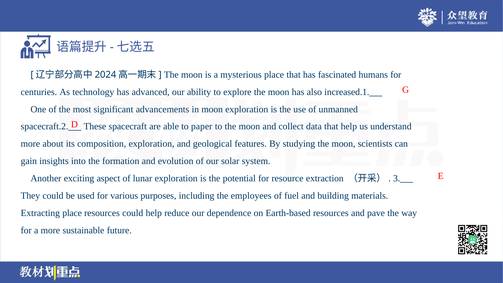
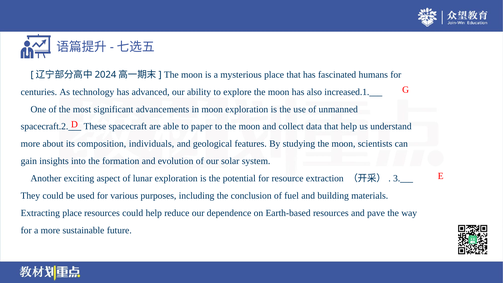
composition exploration: exploration -> individuals
employees: employees -> conclusion
